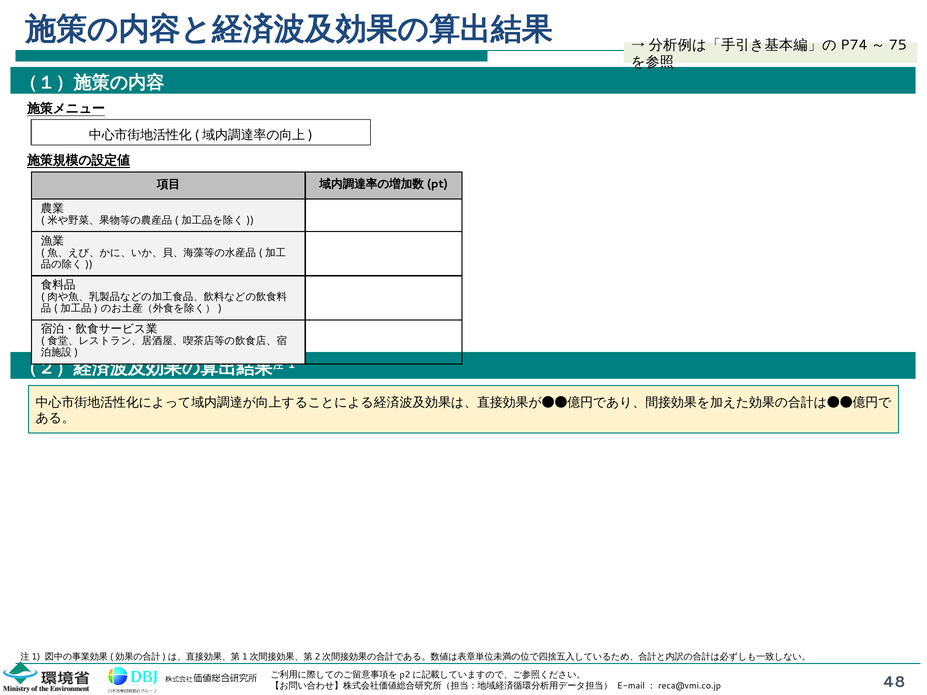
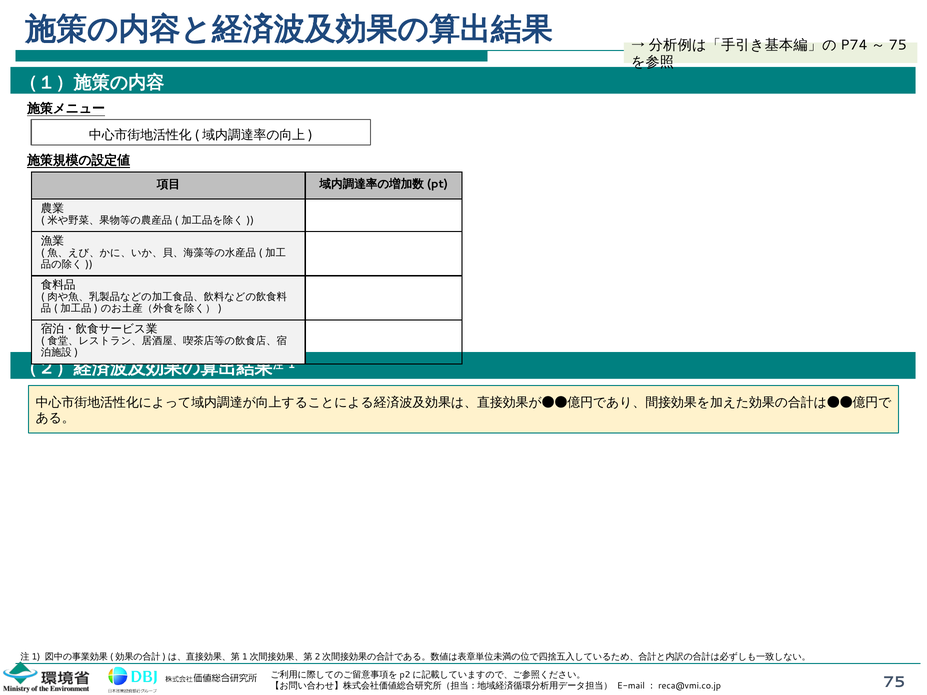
48 at (894, 682): 48 -> 75
